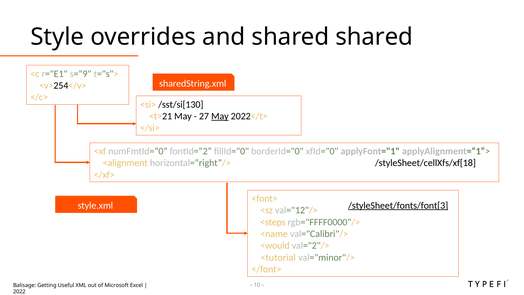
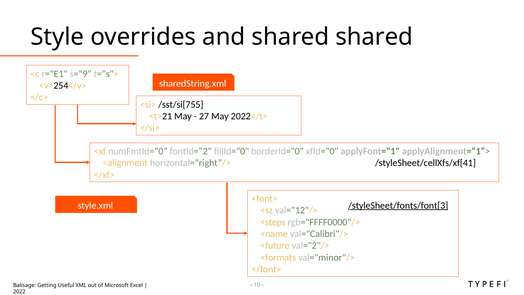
/sst/si[130: /sst/si[130 -> /sst/si[755
May at (220, 116) underline: present -> none
/styleSheet/cellXfs/xf[18: /styleSheet/cellXfs/xf[18 -> /styleSheet/cellXfs/xf[41
<would: <would -> <future
<tutorial: <tutorial -> <formats
